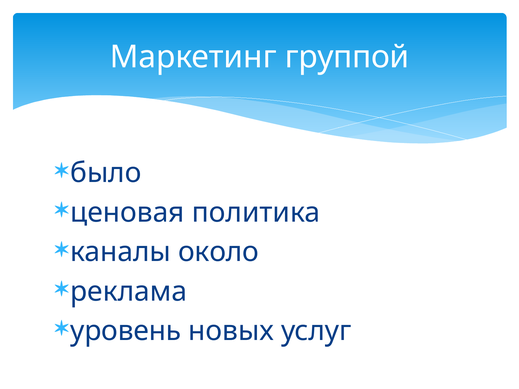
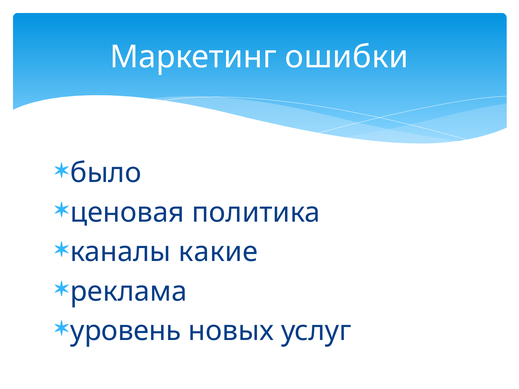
группой: группой -> ошибки
около: около -> какие
